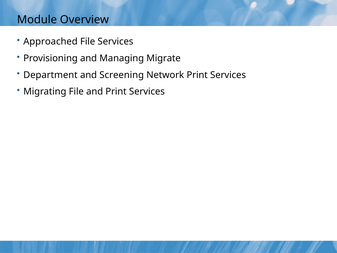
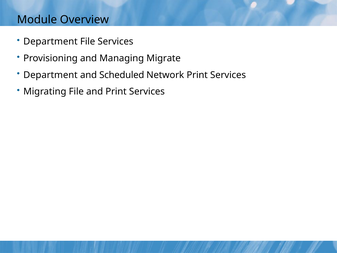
Approached at (50, 42): Approached -> Department
Screening: Screening -> Scheduled
